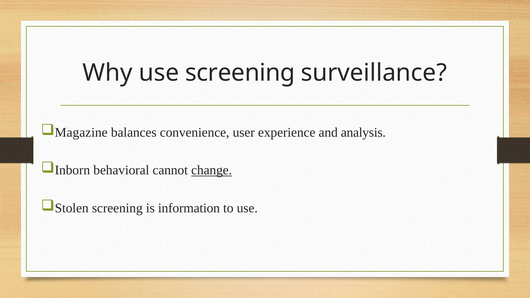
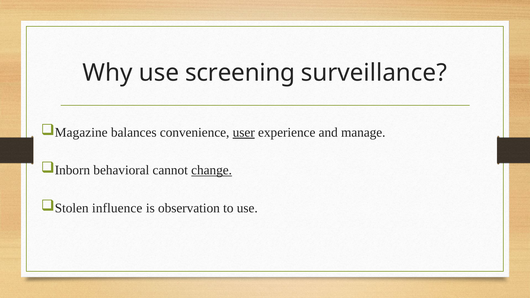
user underline: none -> present
analysis: analysis -> manage
Stolen screening: screening -> influence
information: information -> observation
